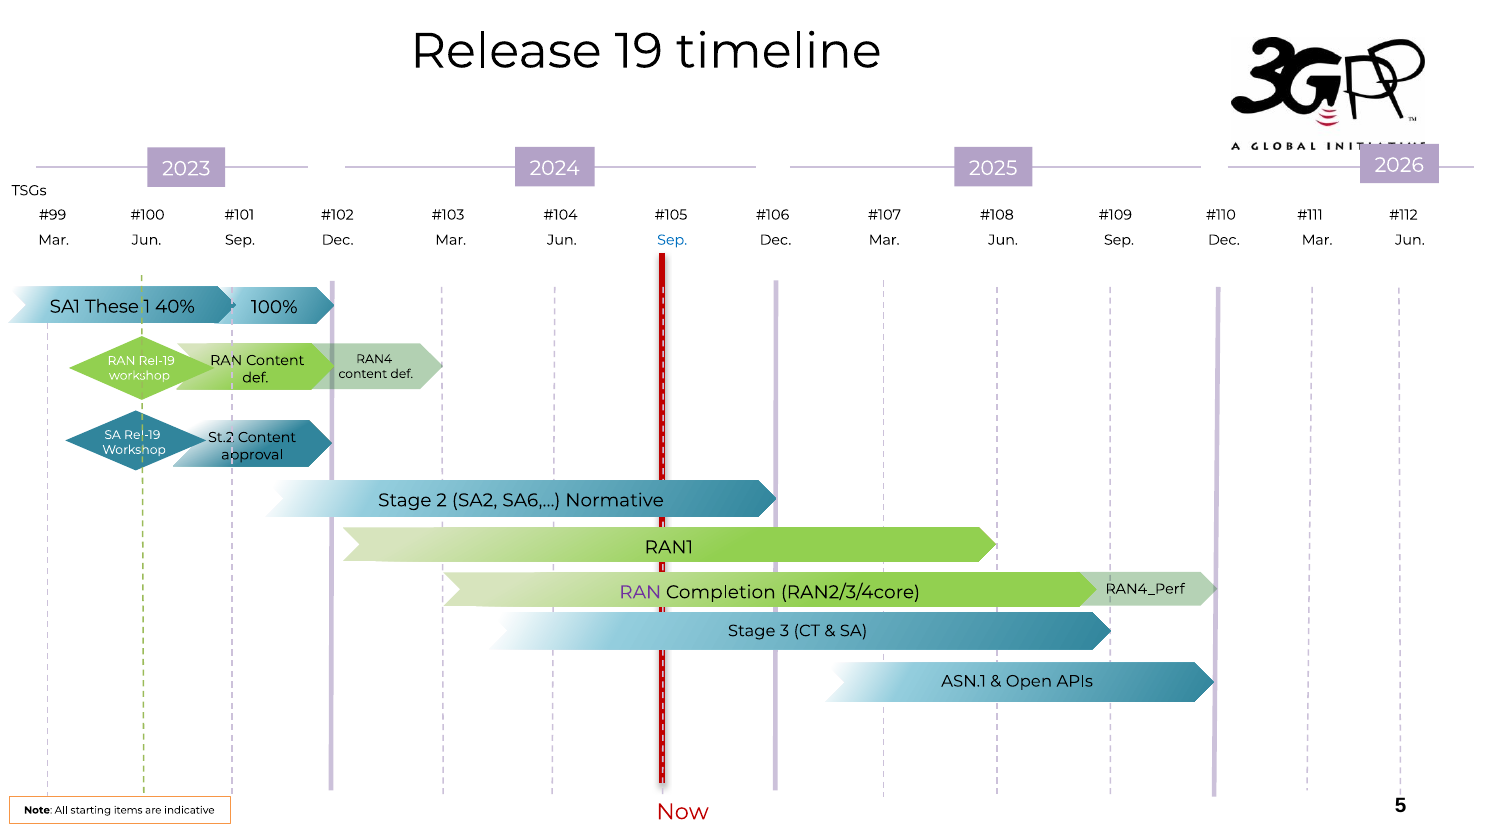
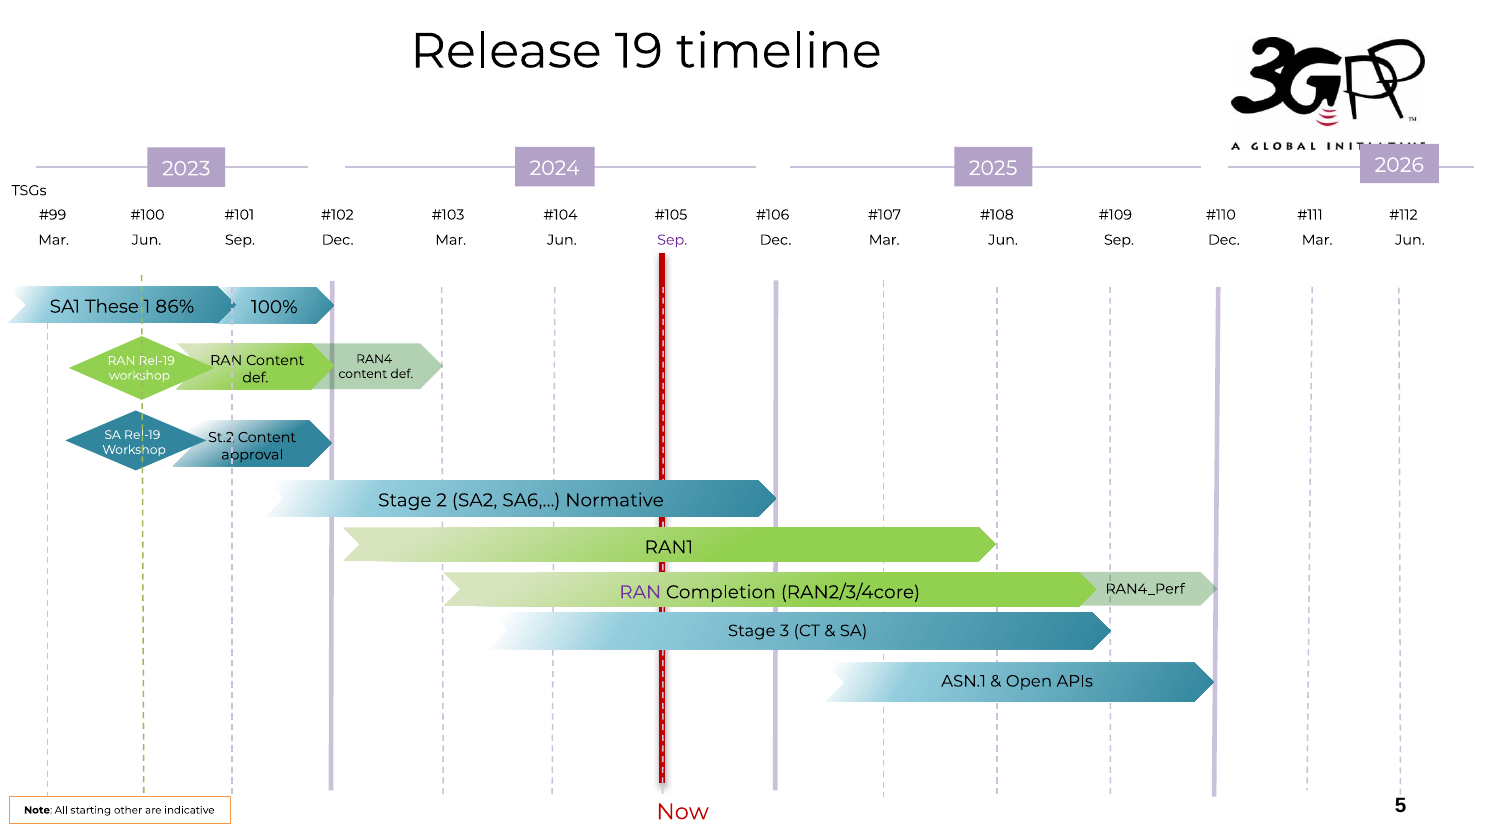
Sep at (672, 240) colour: blue -> purple
40%: 40% -> 86%
items: items -> other
